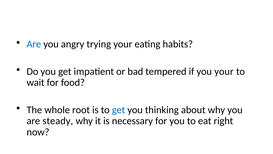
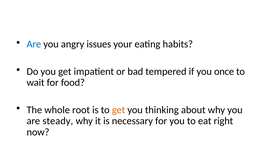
trying: trying -> issues
you your: your -> once
get at (119, 110) colour: blue -> orange
